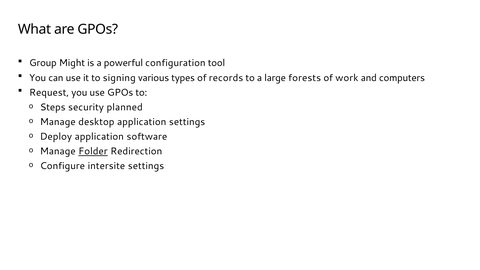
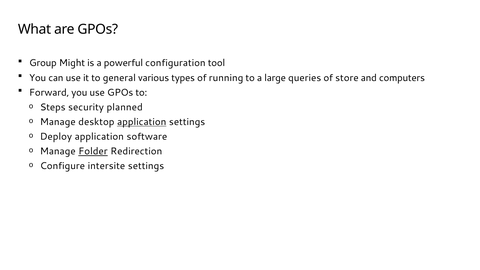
signing: signing -> general
records: records -> running
forests: forests -> queries
work: work -> store
Request: Request -> Forward
application at (142, 122) underline: none -> present
